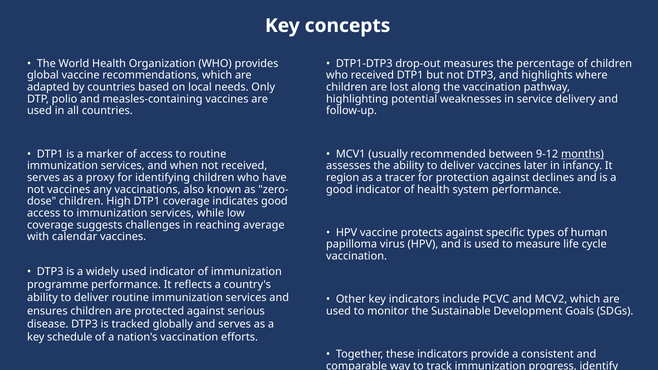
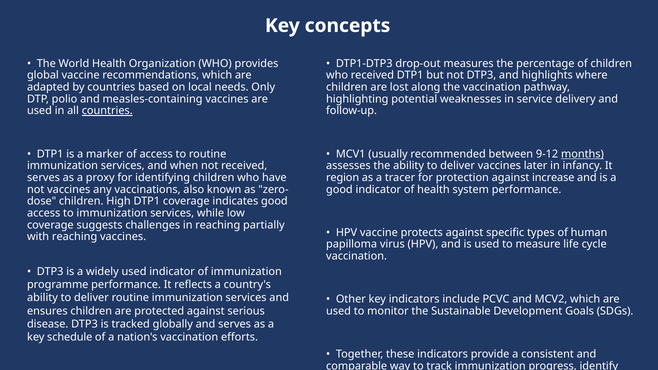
countries at (107, 111) underline: none -> present
declines: declines -> increase
average: average -> partially
with calendar: calendar -> reaching
